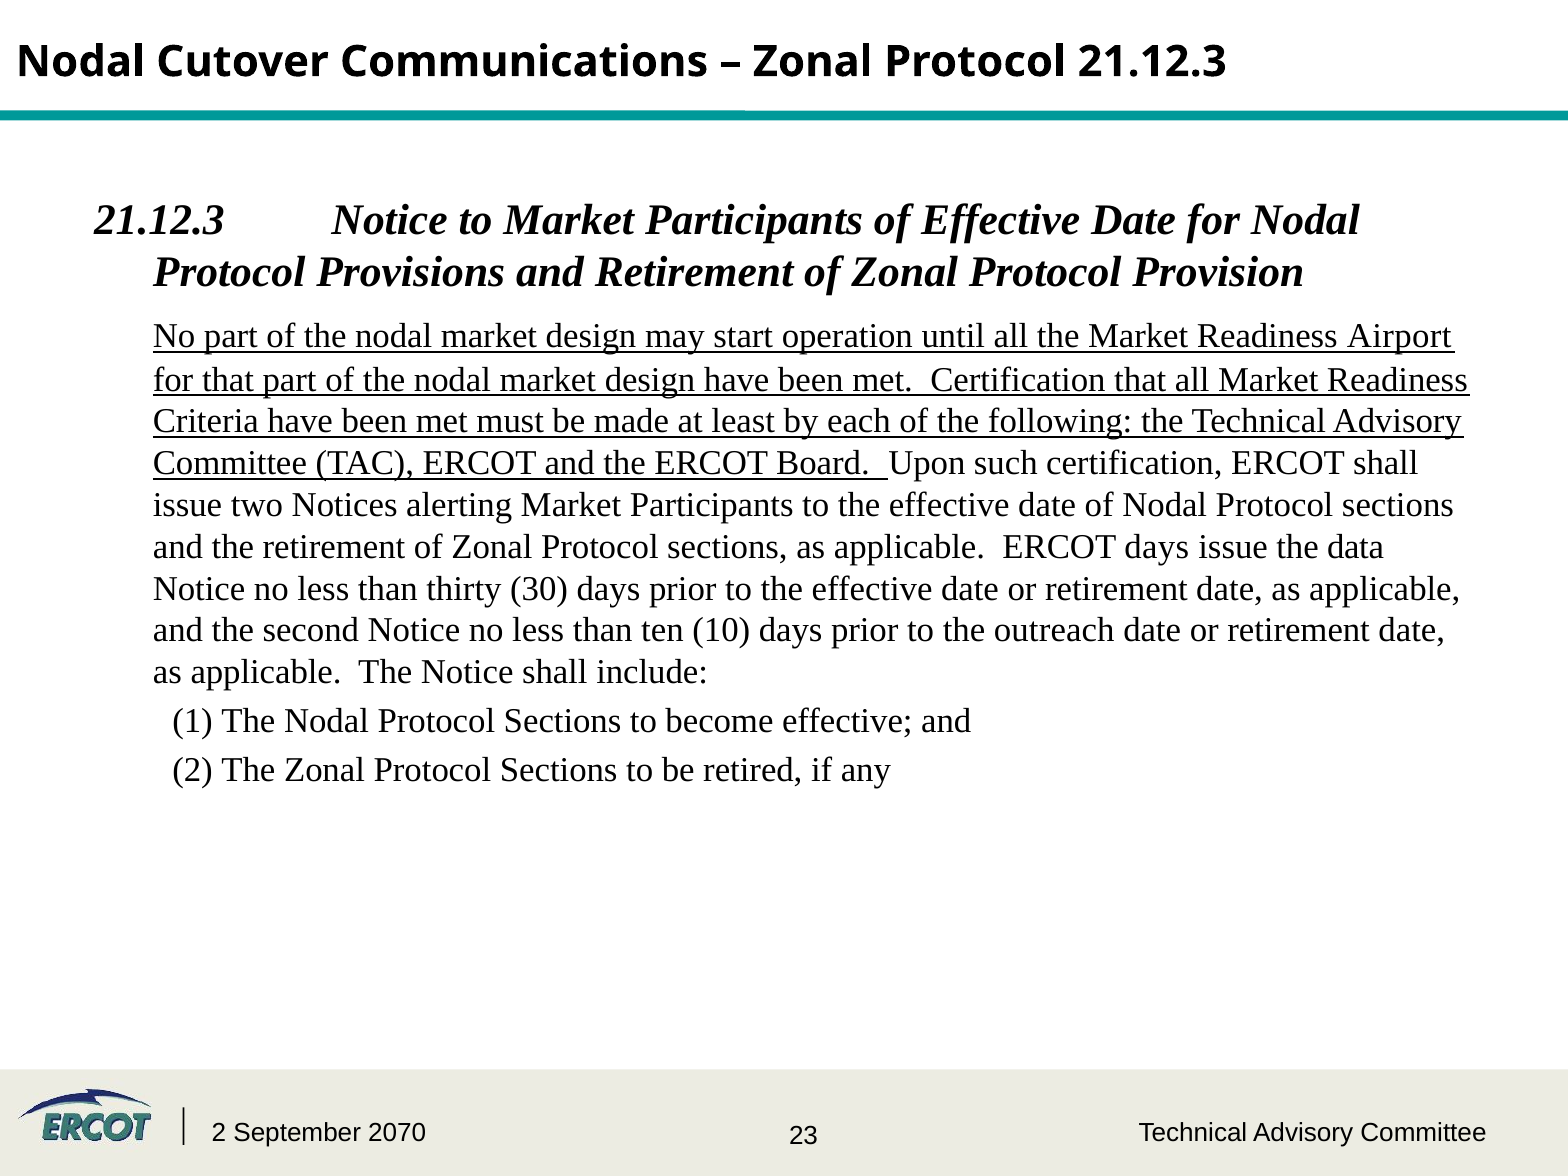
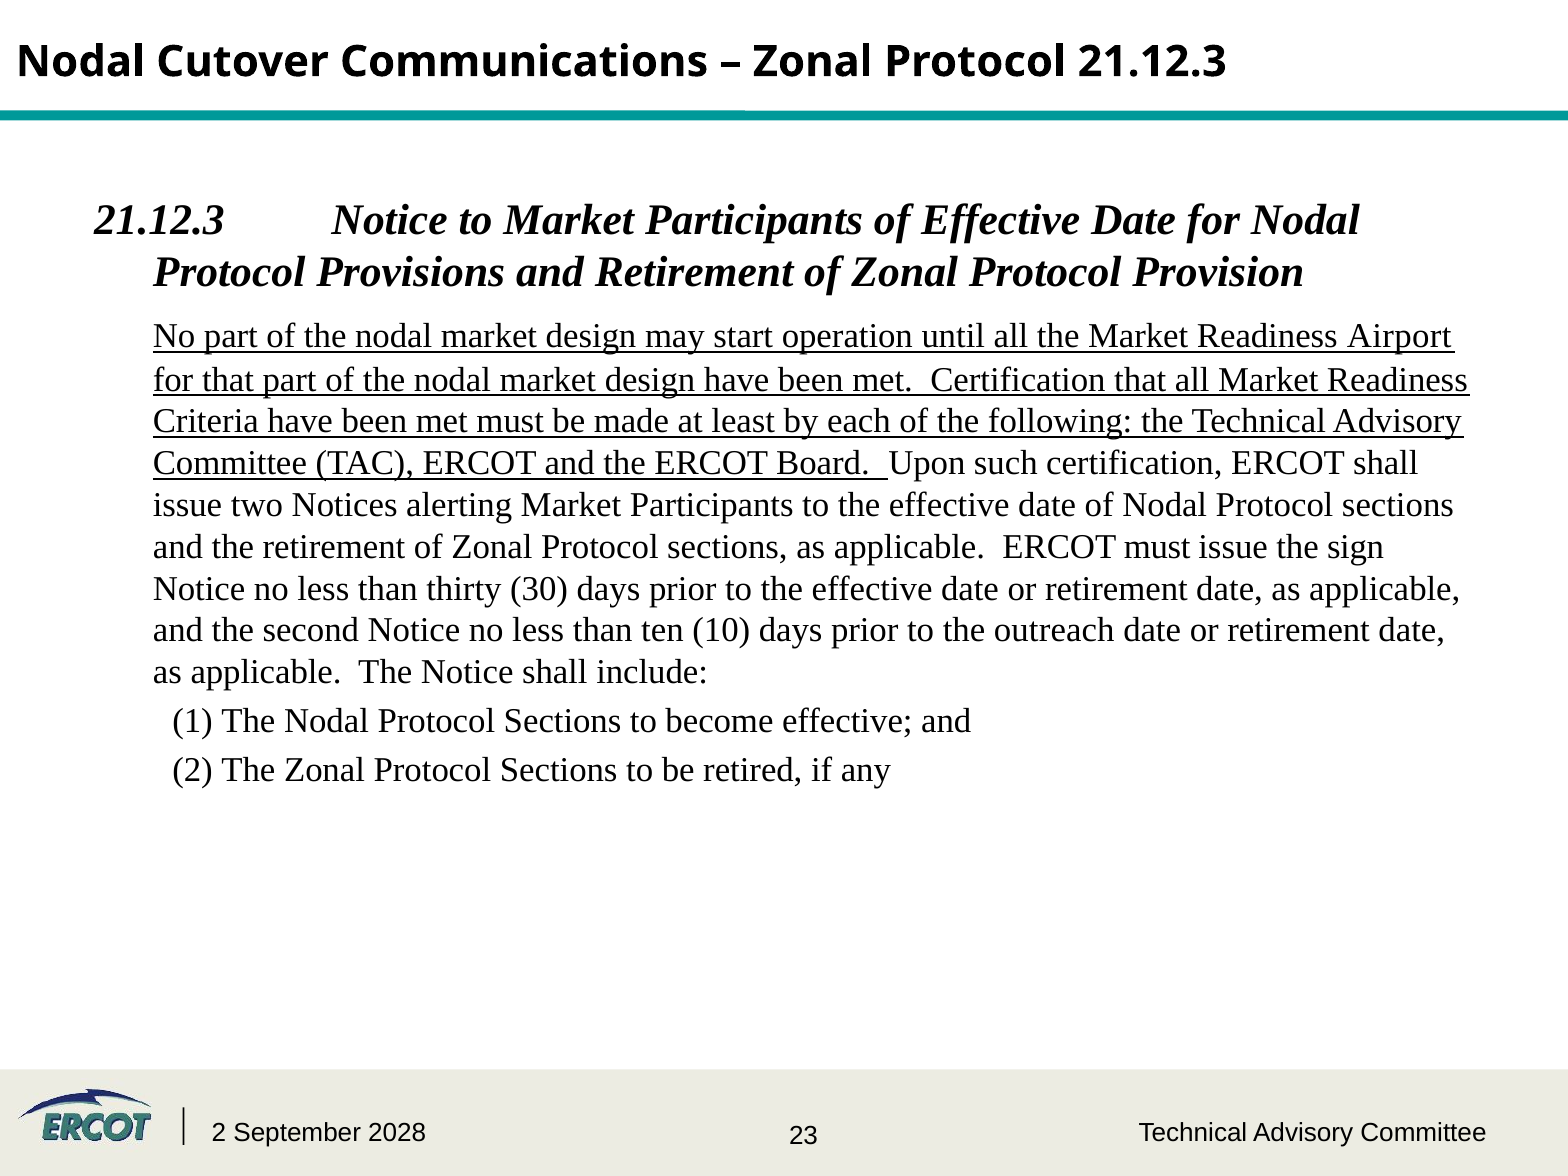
ERCOT days: days -> must
data: data -> sign
2070: 2070 -> 2028
